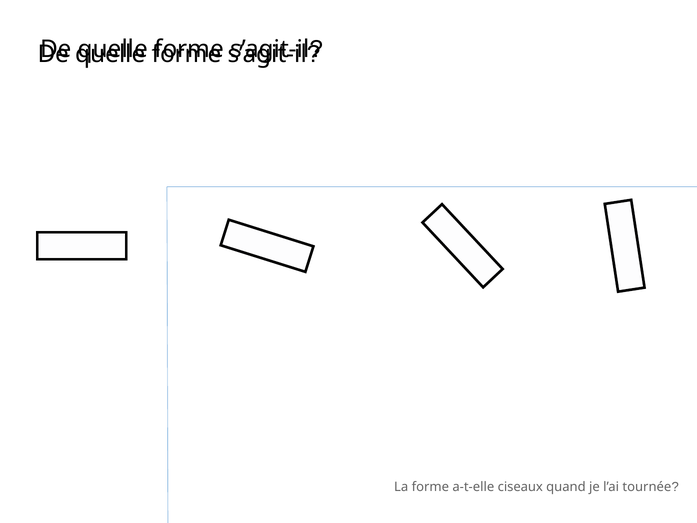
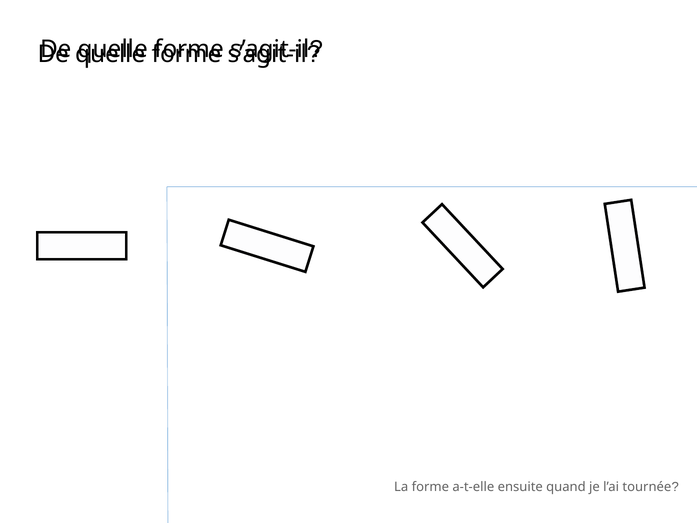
ciseaux: ciseaux -> ensuite
